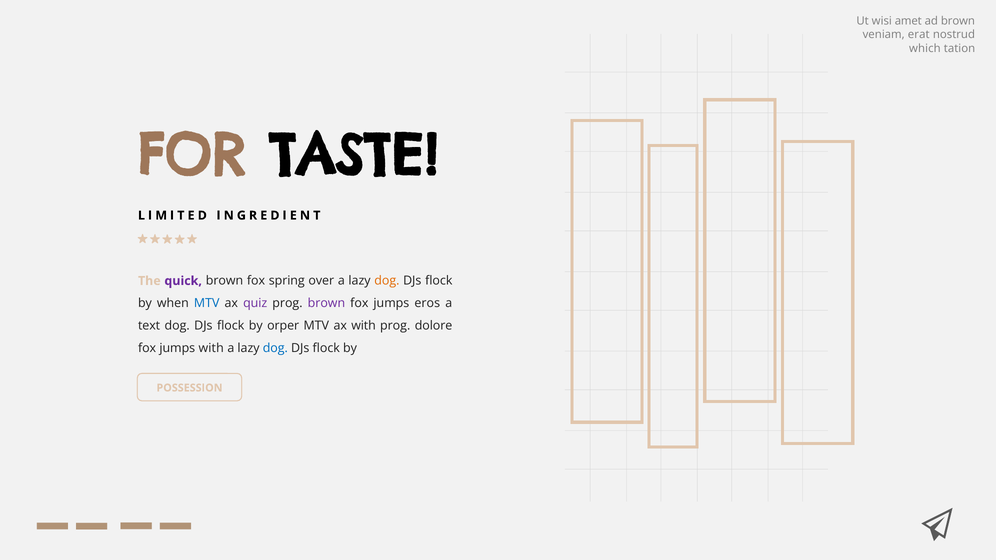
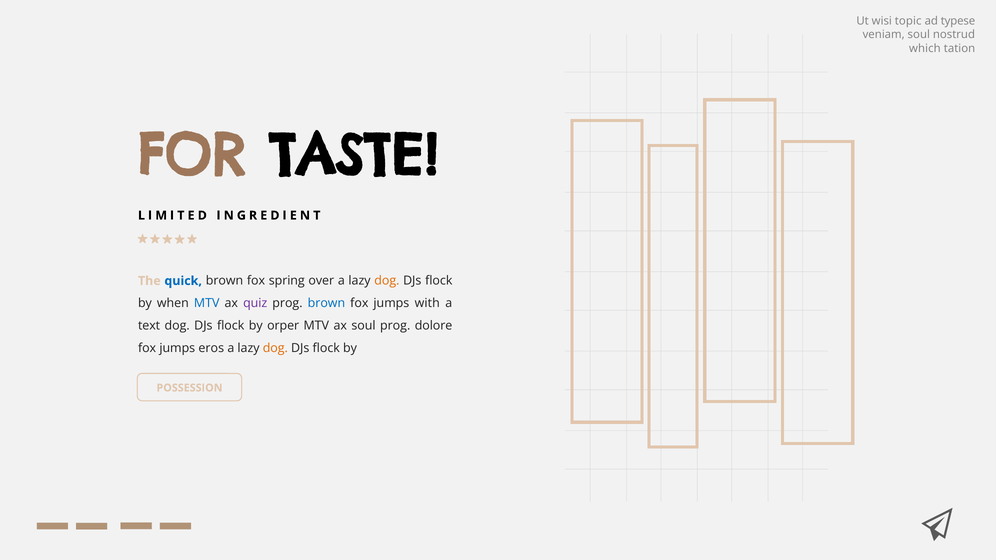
amet: amet -> topic
ad brown: brown -> typese
veniam erat: erat -> soul
quick colour: purple -> blue
brown at (326, 303) colour: purple -> blue
eros: eros -> with
ax with: with -> soul
jumps with: with -> eros
dog at (275, 348) colour: blue -> orange
